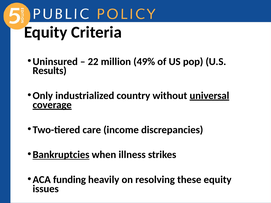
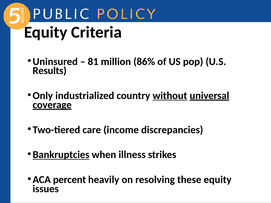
22: 22 -> 81
49%: 49% -> 86%
without underline: none -> present
funding: funding -> percent
